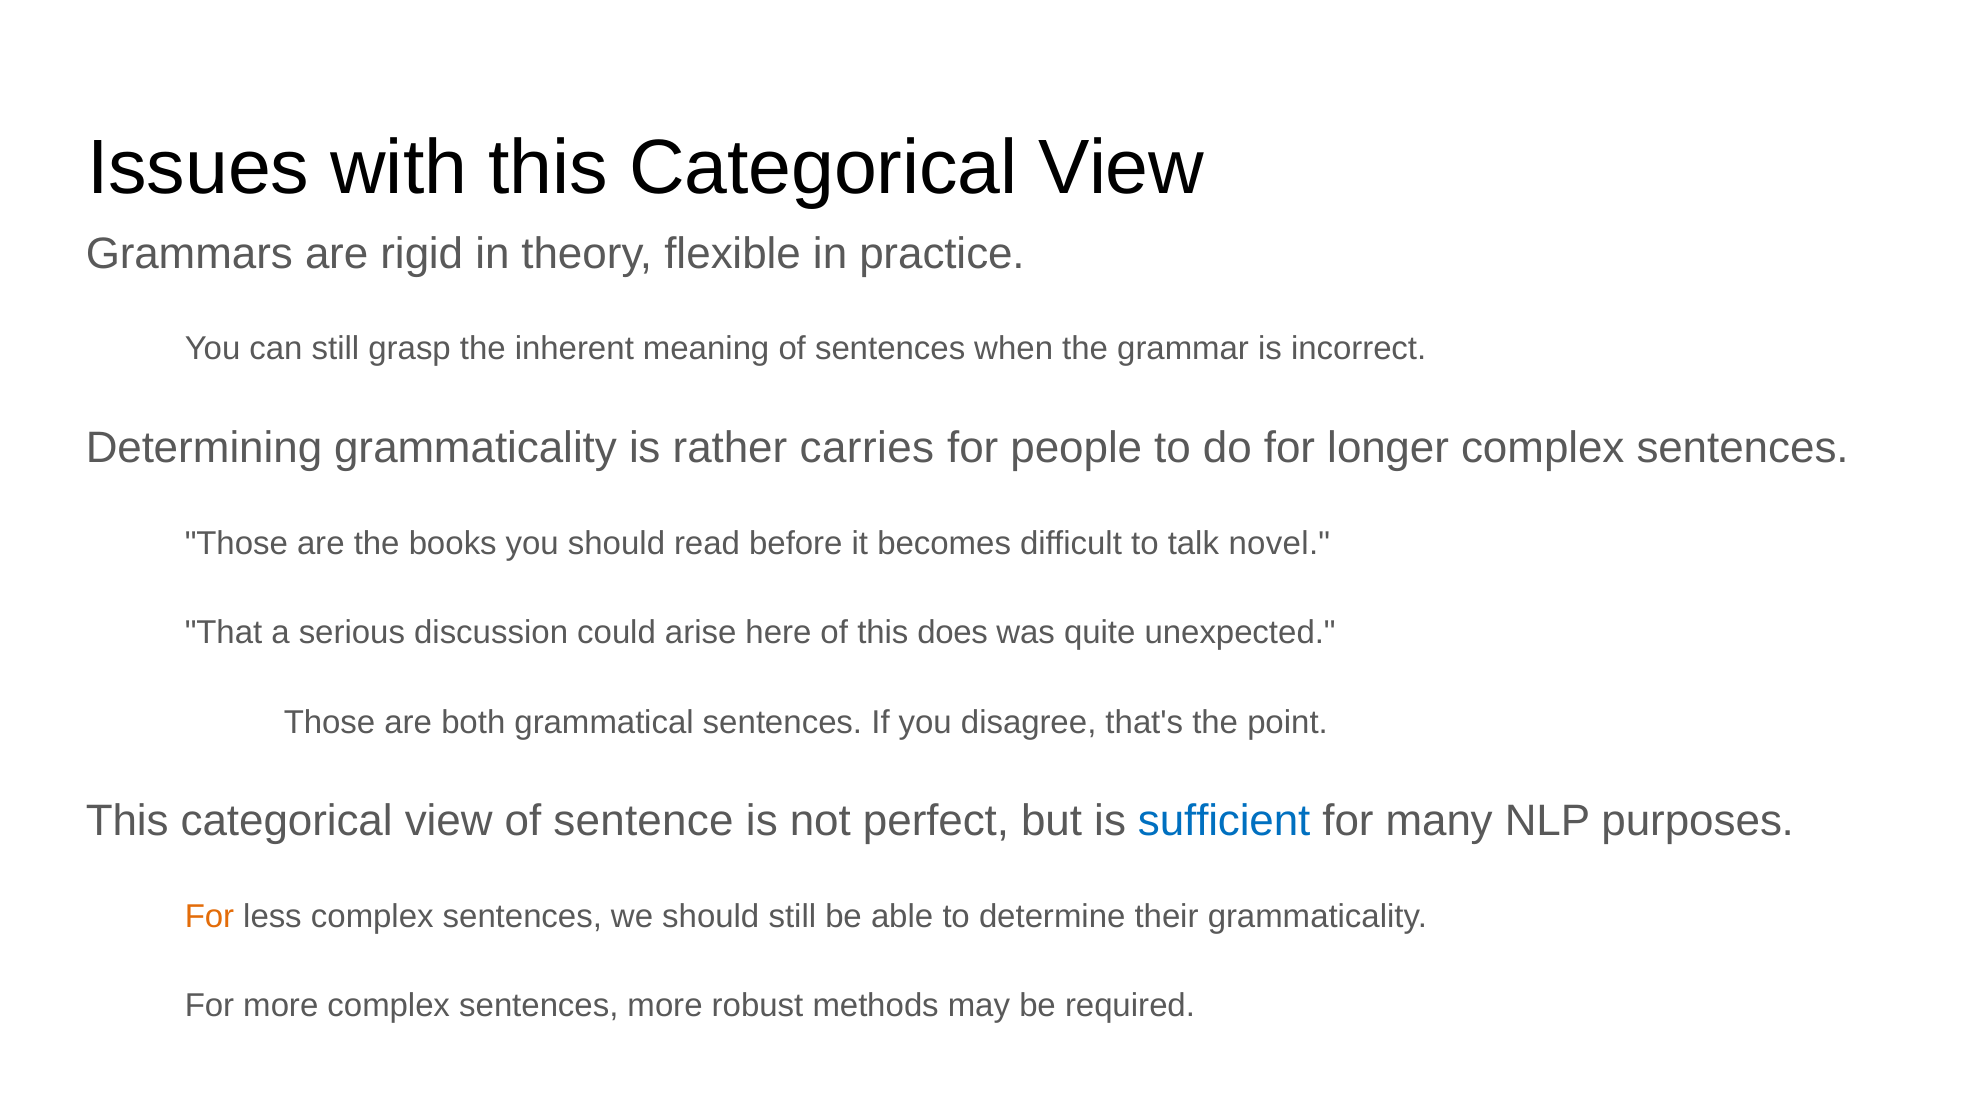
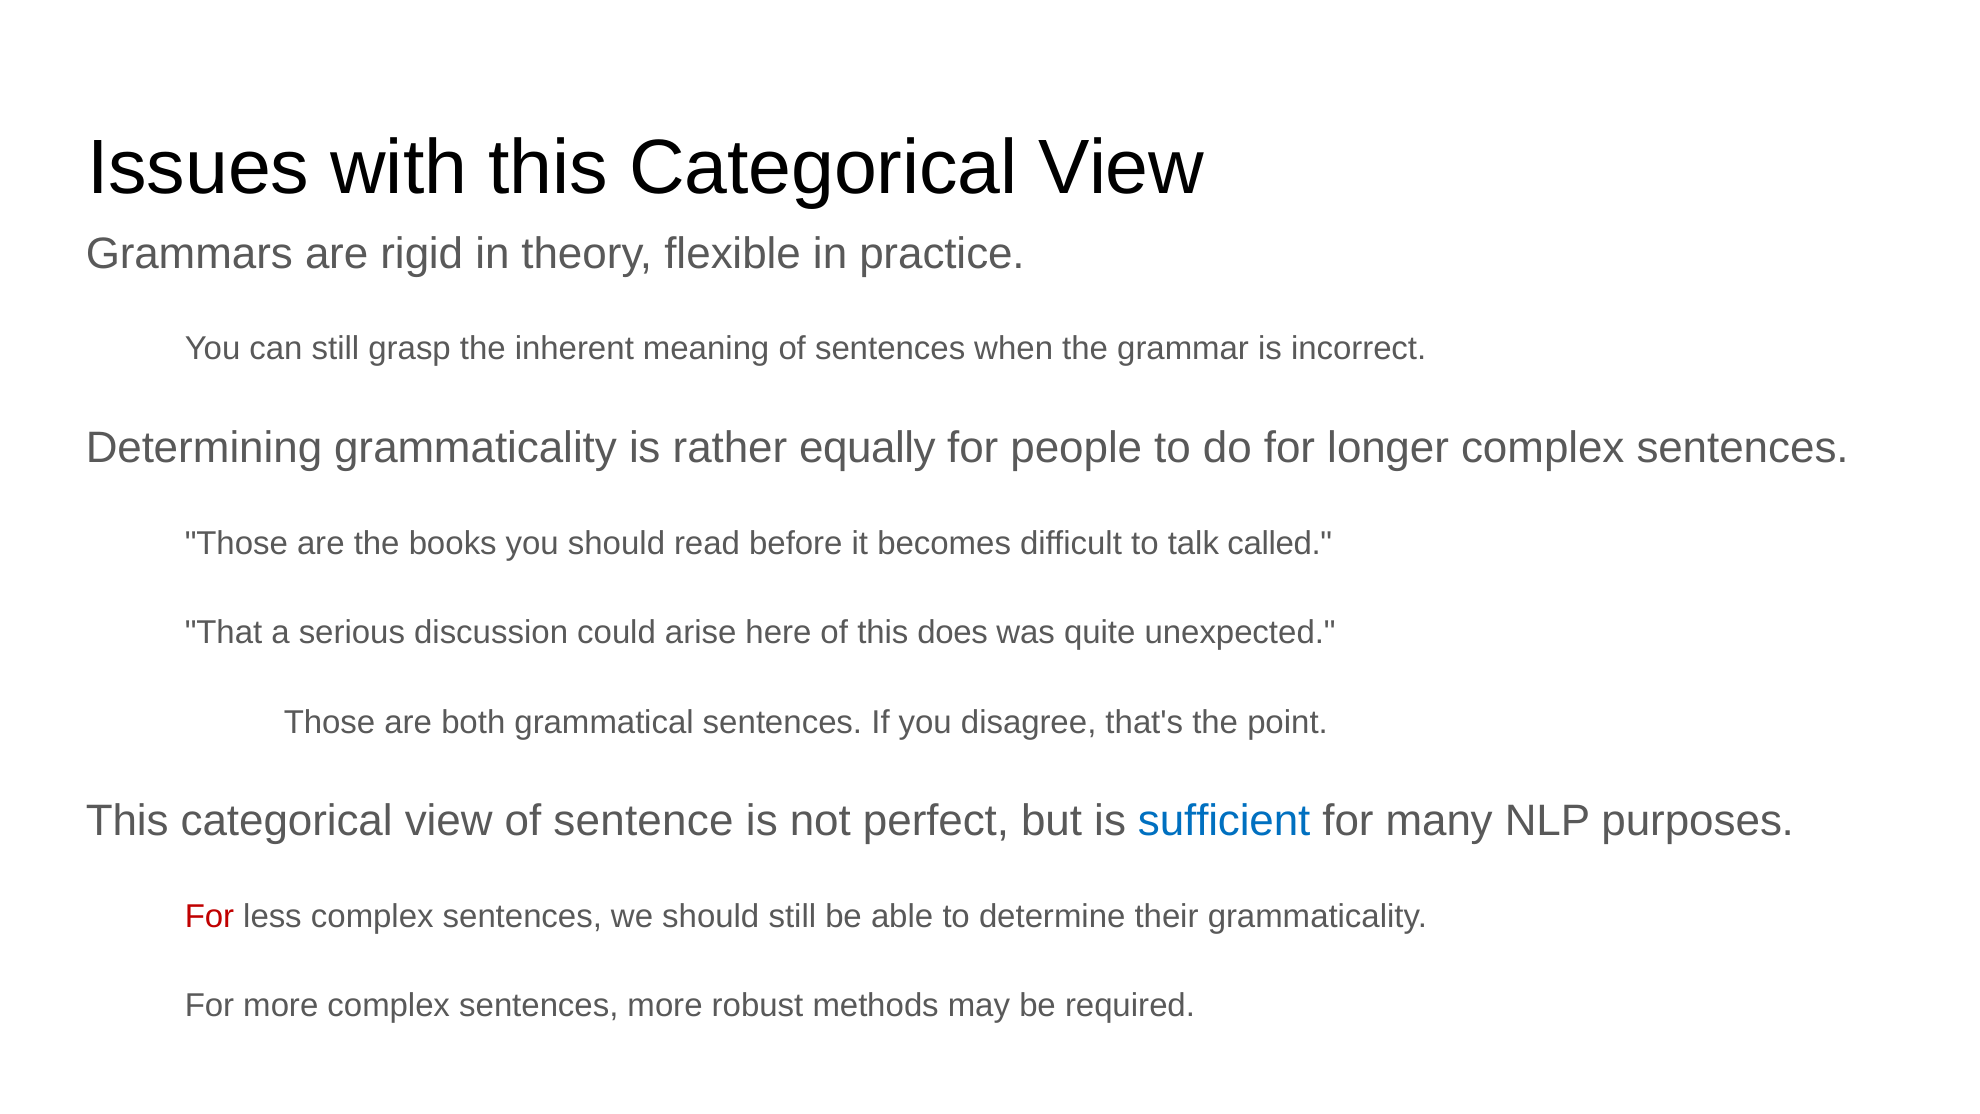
carries: carries -> equally
novel: novel -> called
For at (209, 916) colour: orange -> red
